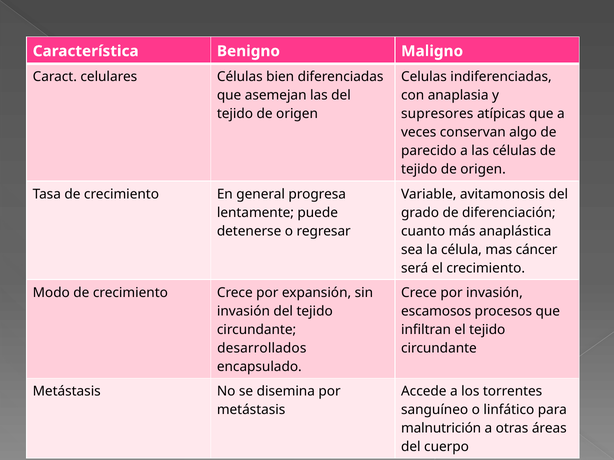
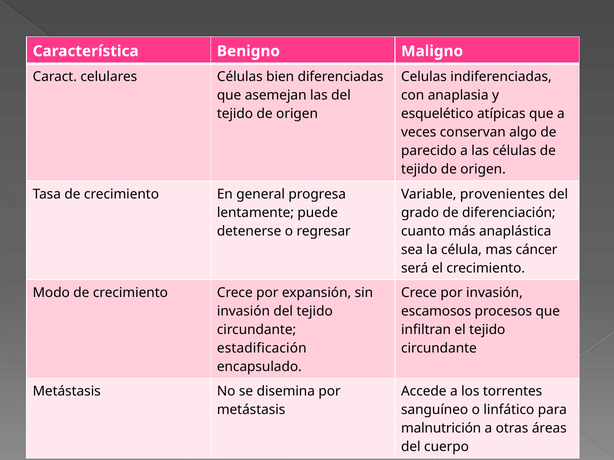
supresores: supresores -> esquelético
avitamonosis: avitamonosis -> provenientes
desarrollados: desarrollados -> estadificación
